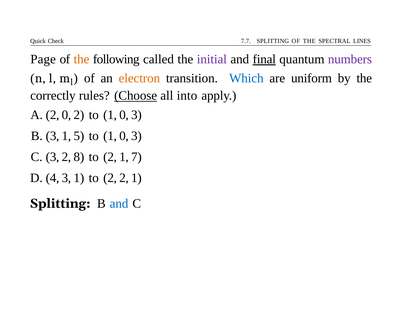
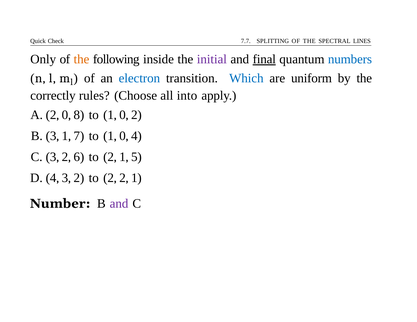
Page: Page -> Only
called: called -> inside
numbers colour: purple -> blue
electron colour: orange -> blue
Choose underline: present -> none
0 2: 2 -> 8
3 at (136, 115): 3 -> 2
5: 5 -> 7
3 at (136, 136): 3 -> 4
8: 8 -> 6
7: 7 -> 5
3 1: 1 -> 2
Splitting at (60, 204): Splitting -> Number
and at (119, 204) colour: blue -> purple
